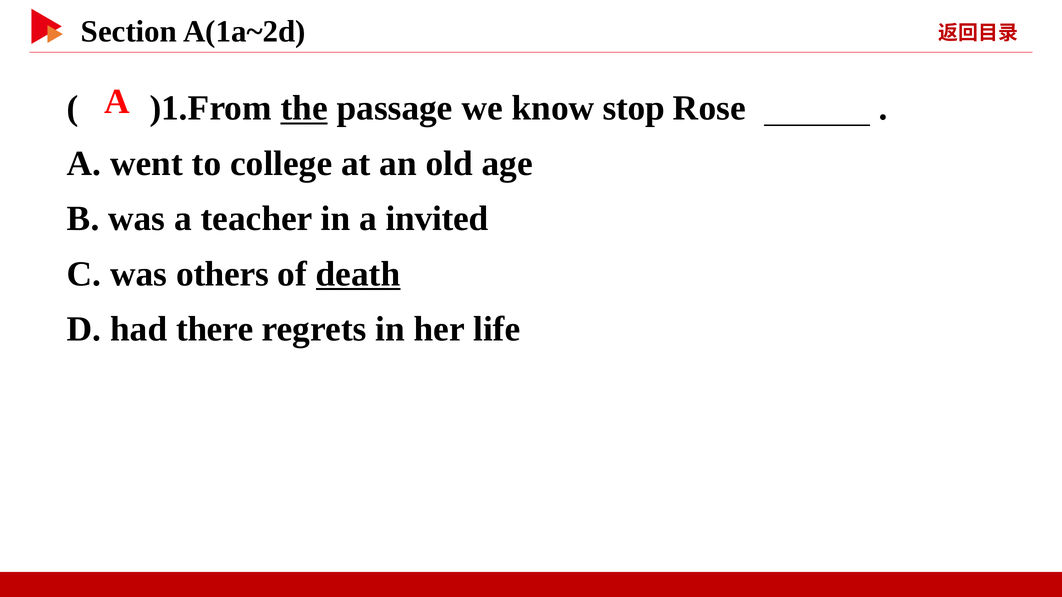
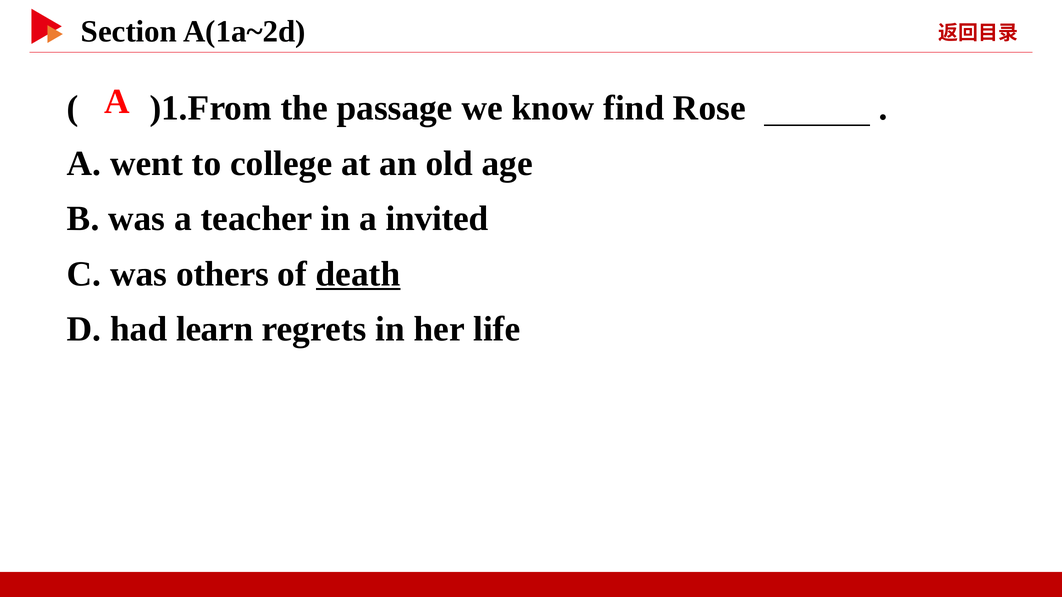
the underline: present -> none
stop: stop -> find
there: there -> learn
